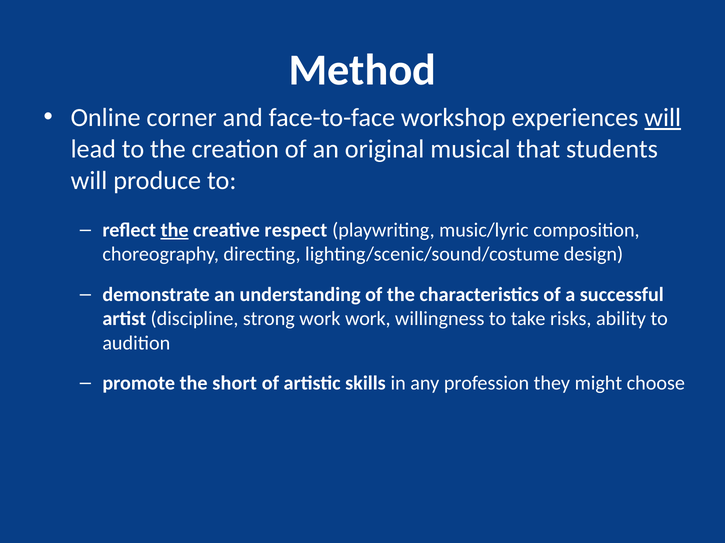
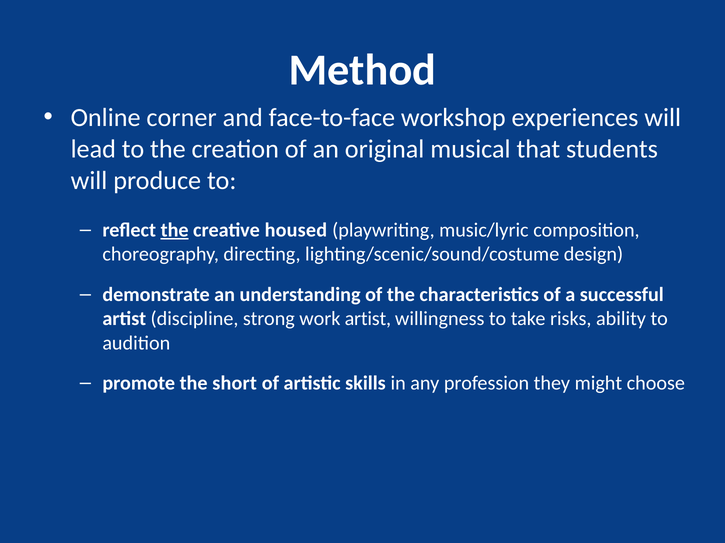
will at (663, 118) underline: present -> none
respect: respect -> housed
work work: work -> artist
